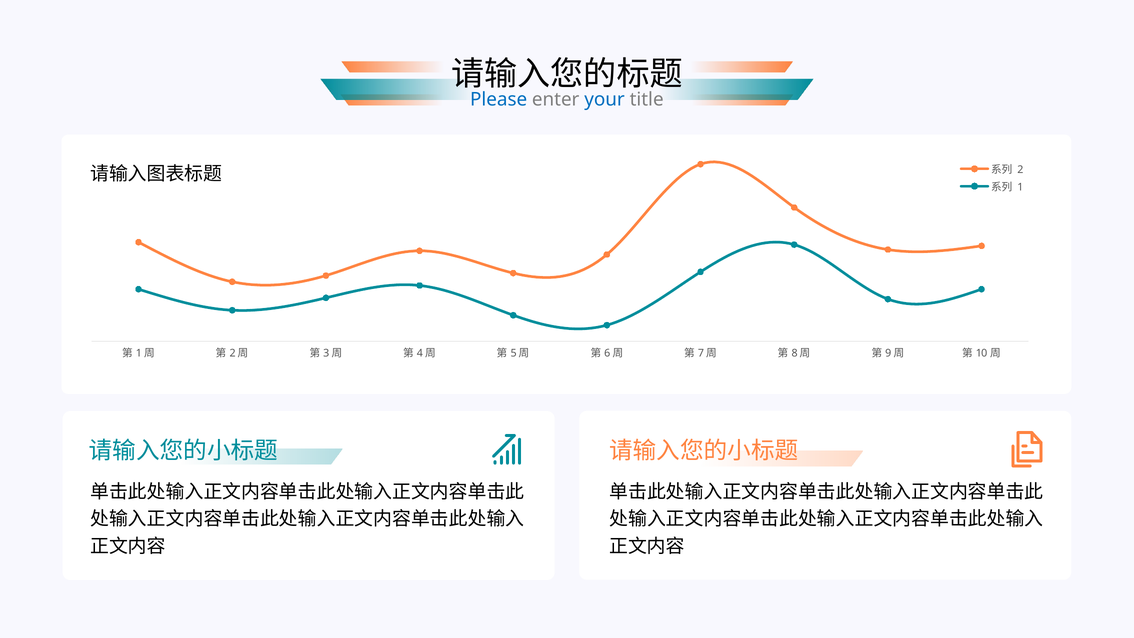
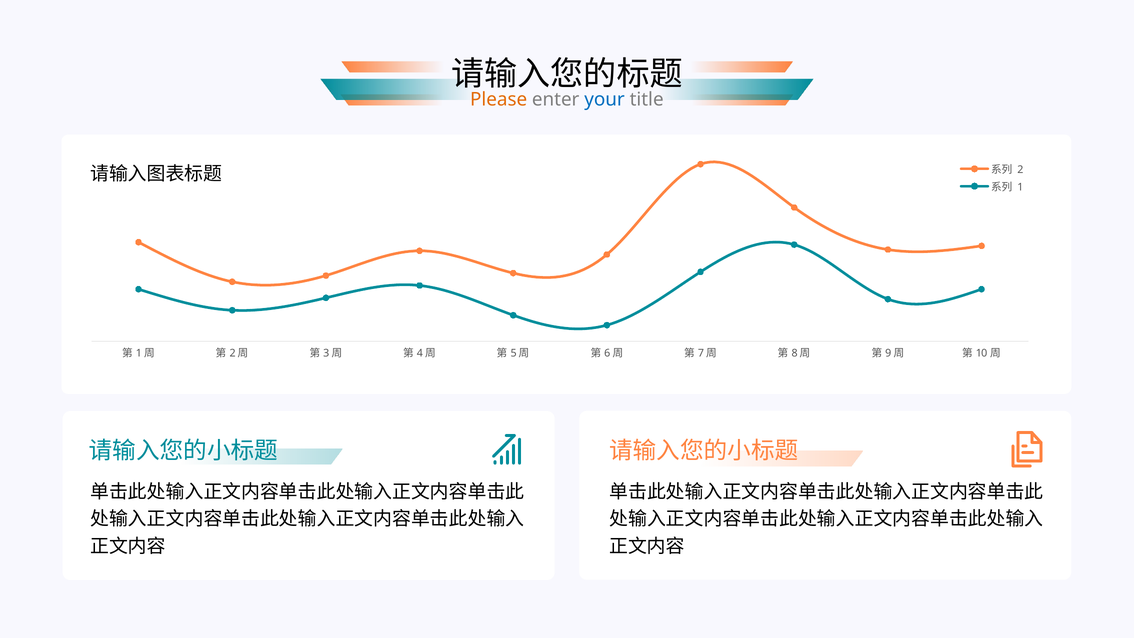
Please colour: blue -> orange
